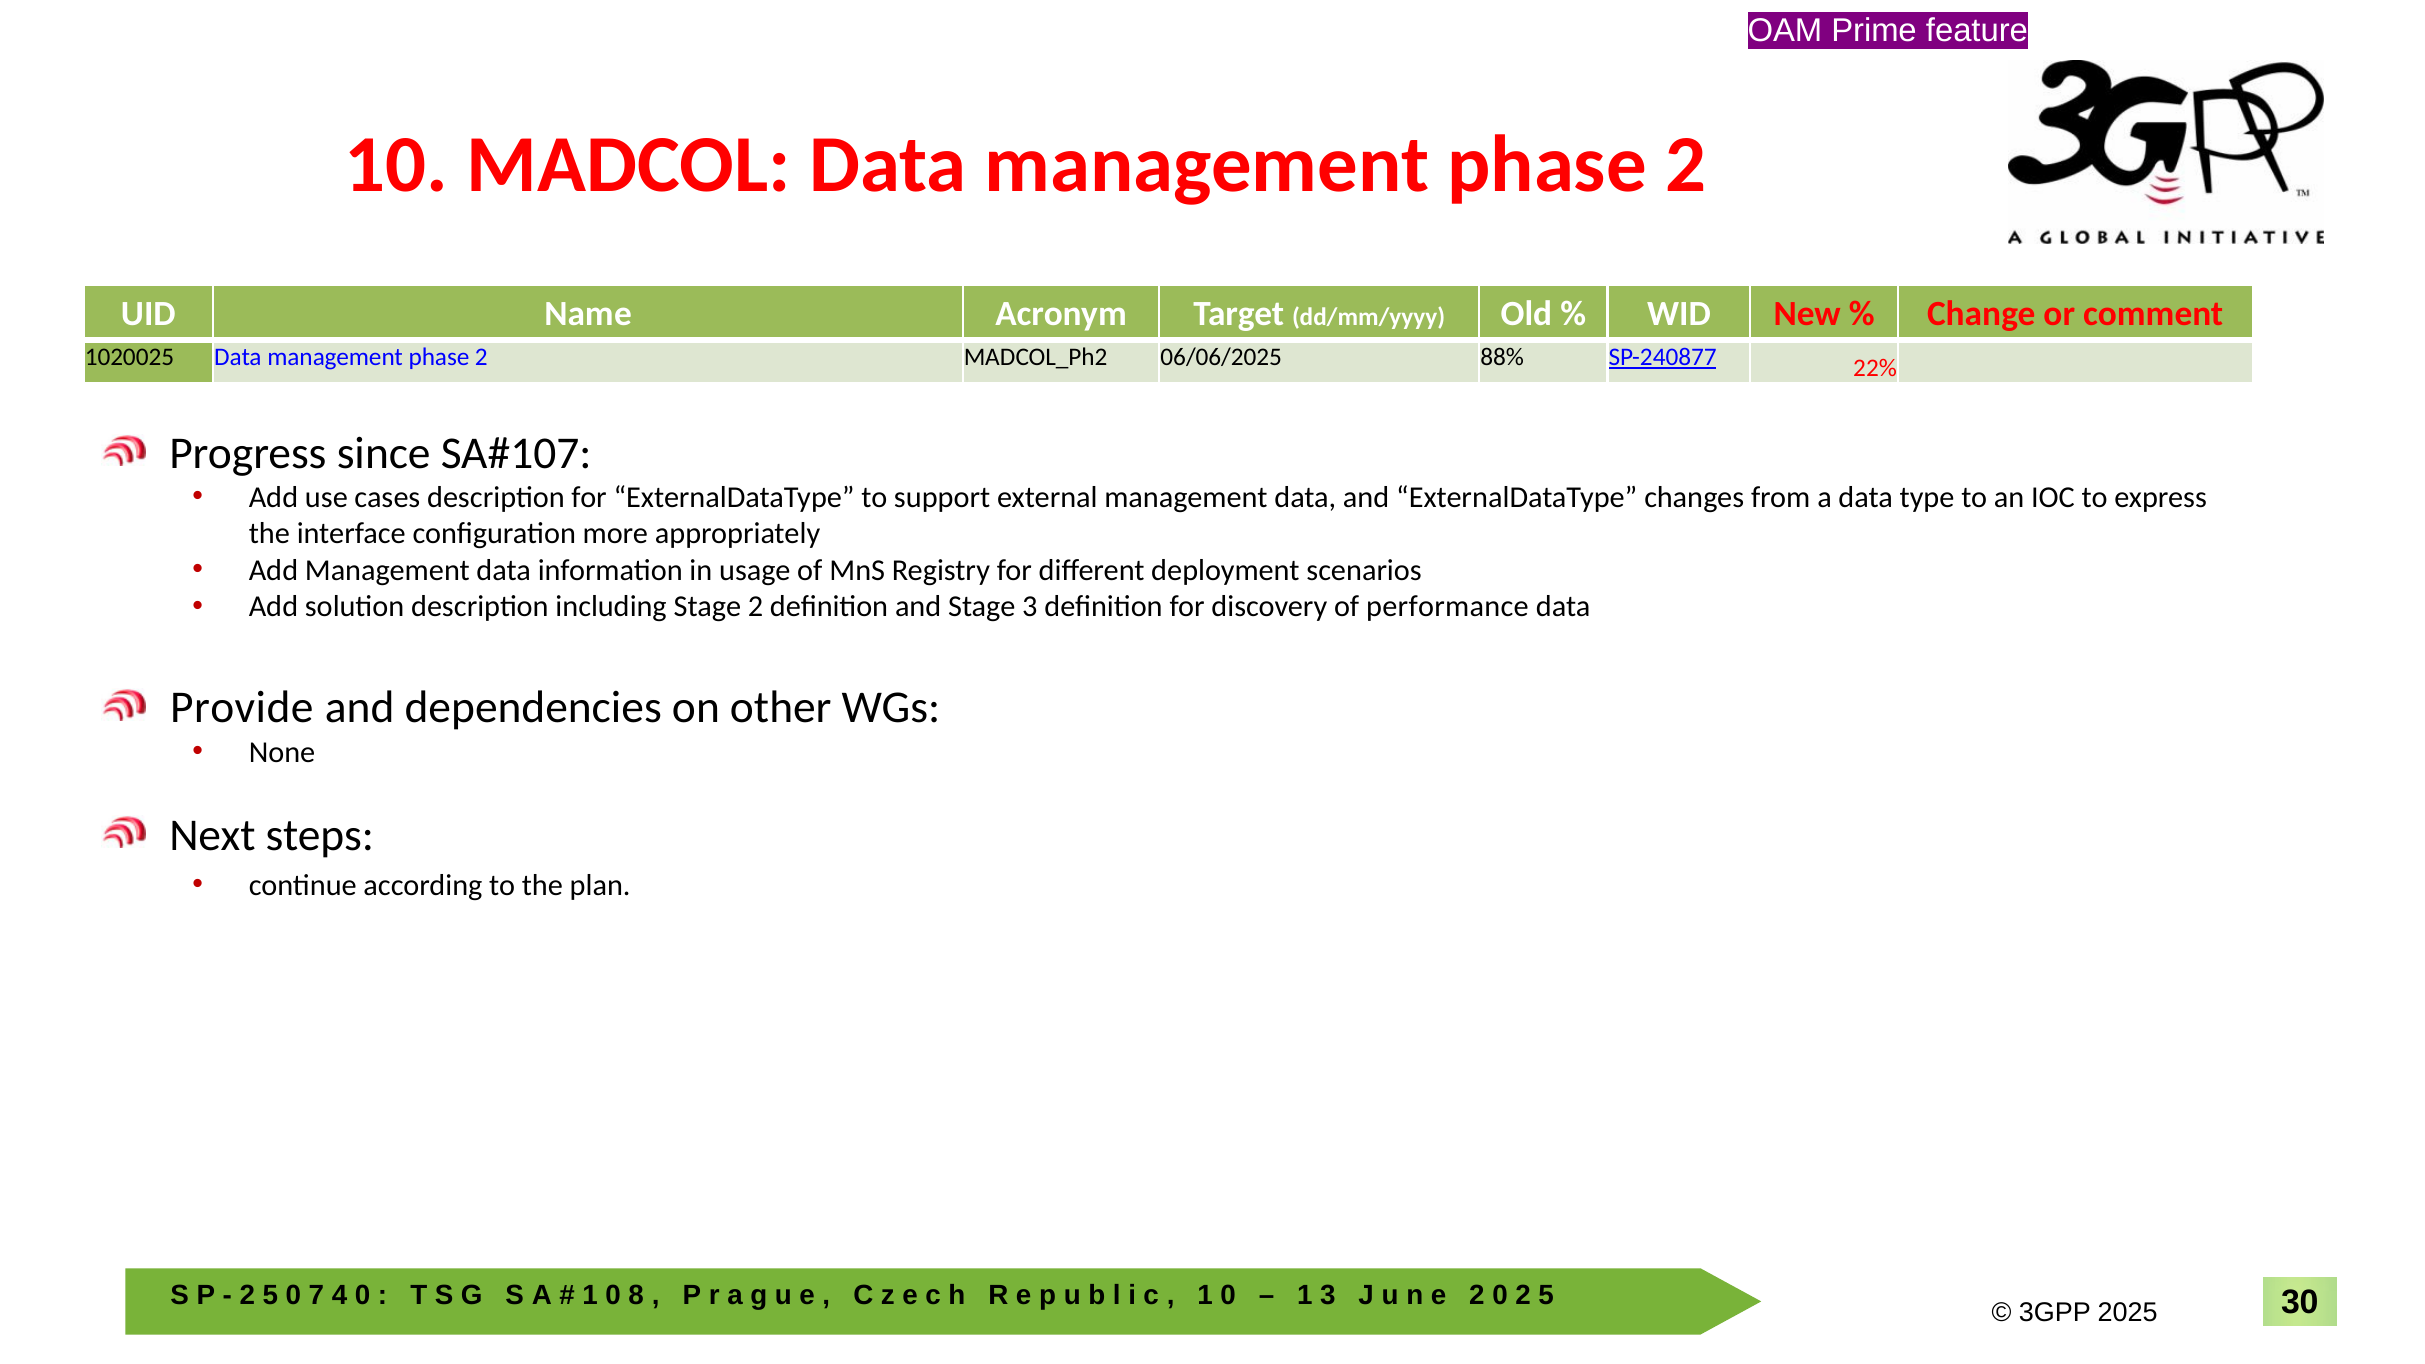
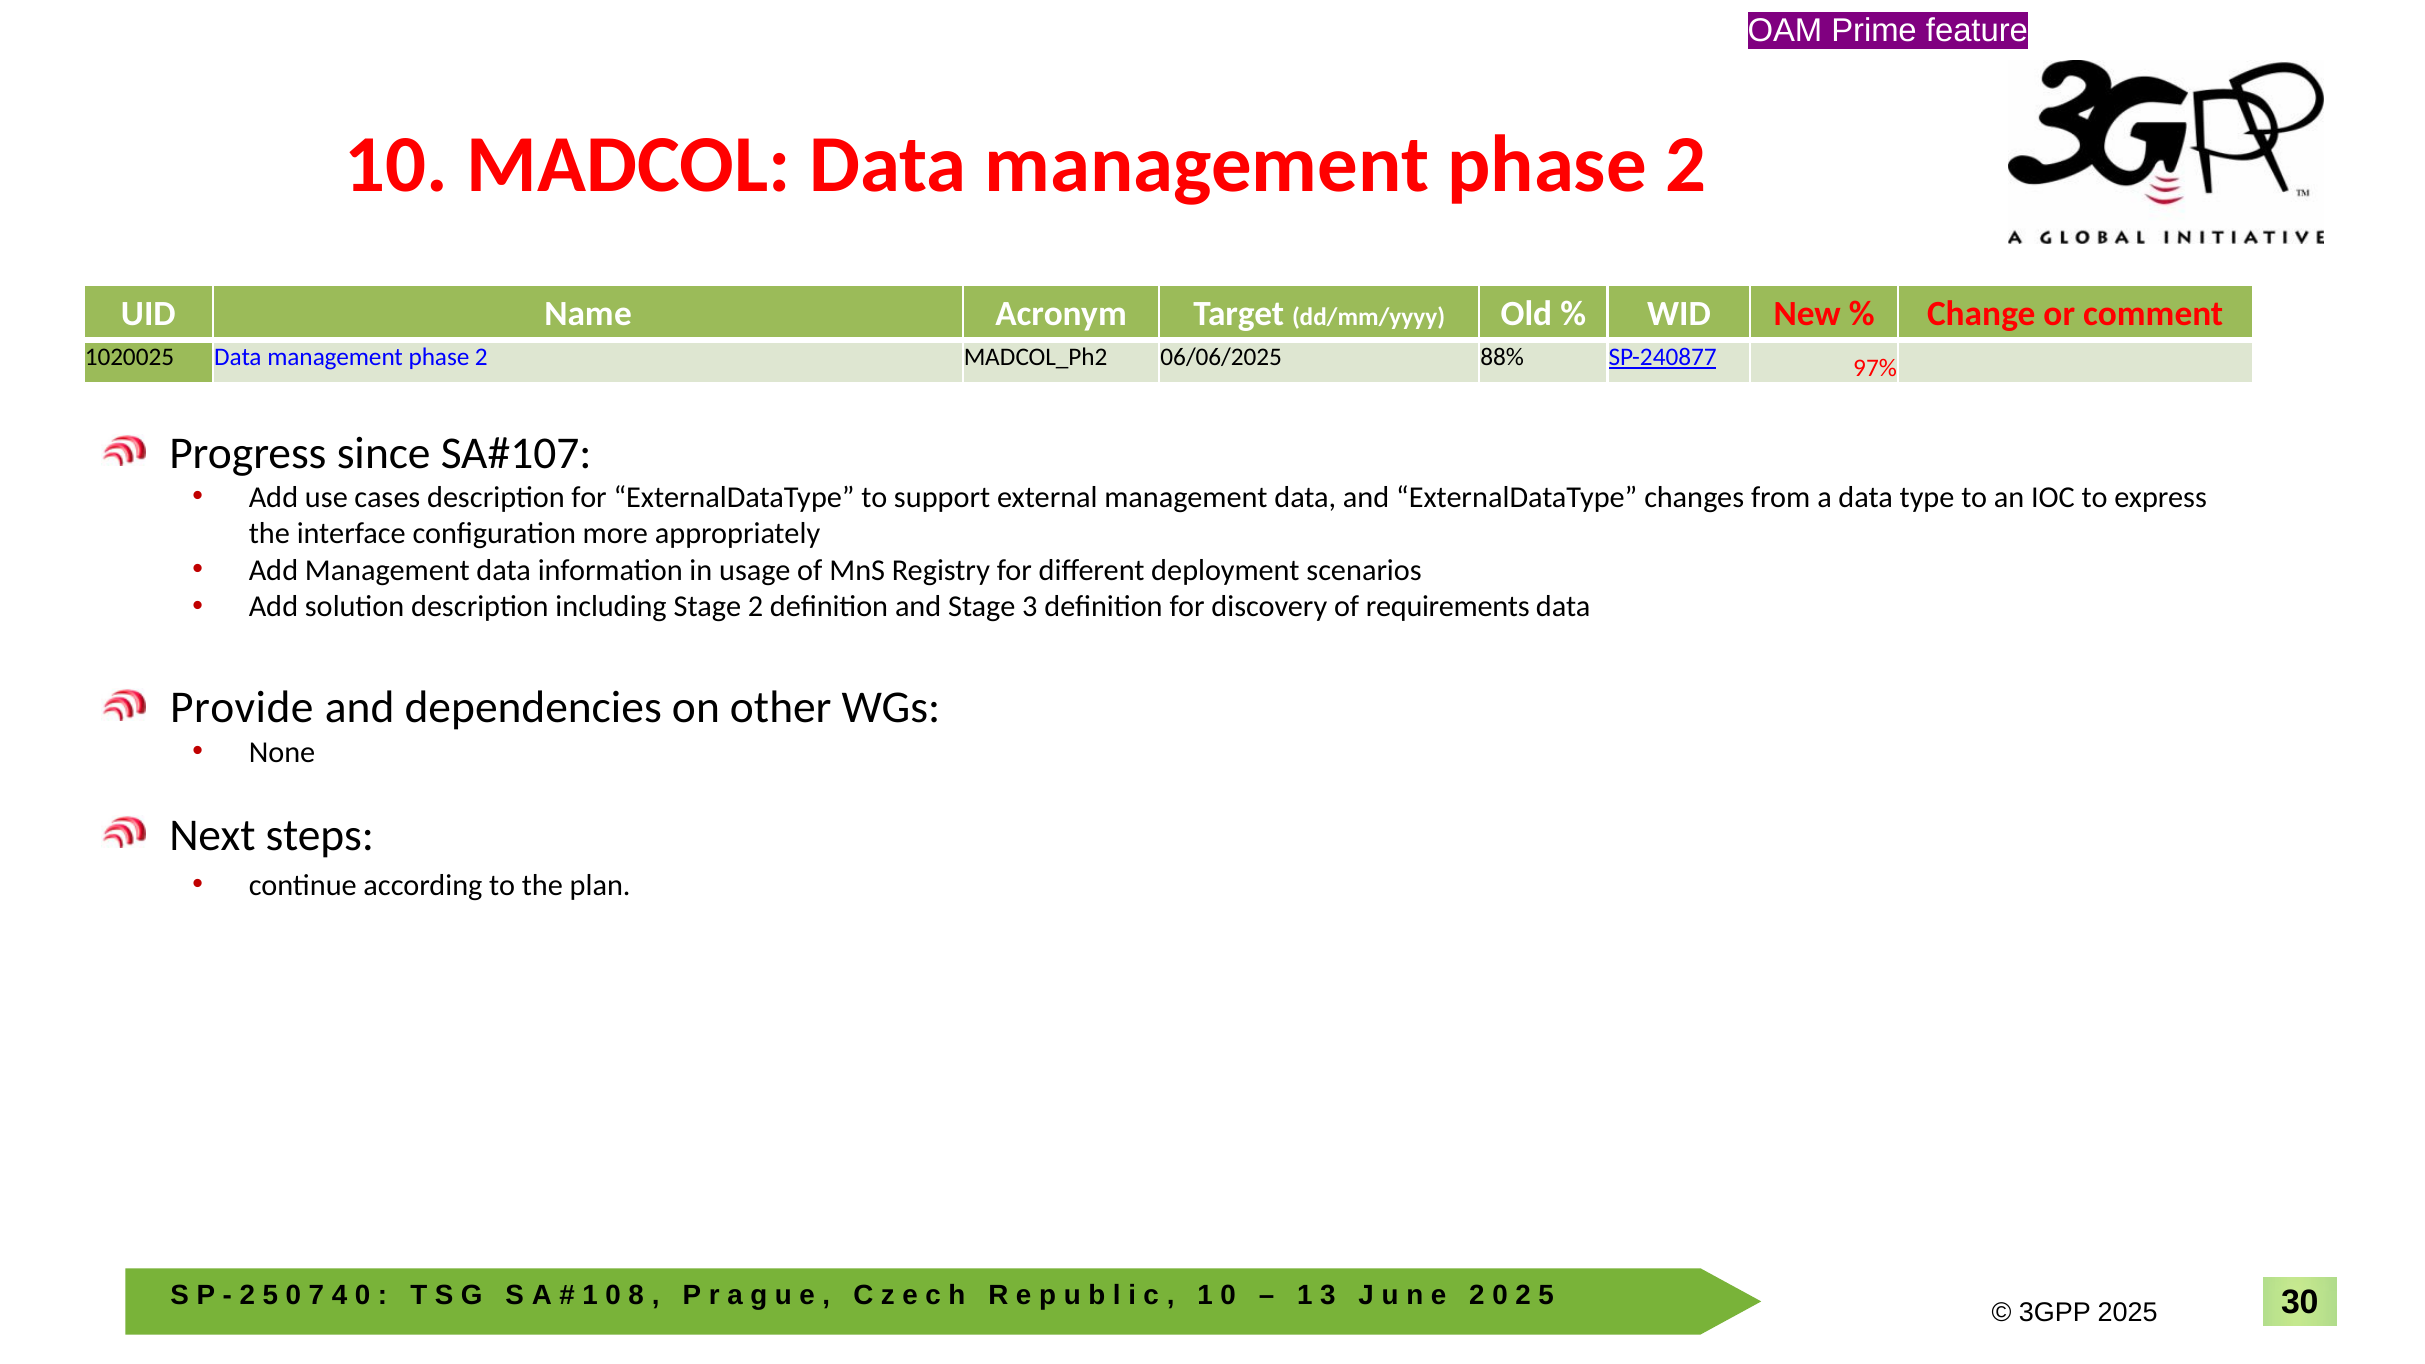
22%: 22% -> 97%
performance: performance -> requirements
